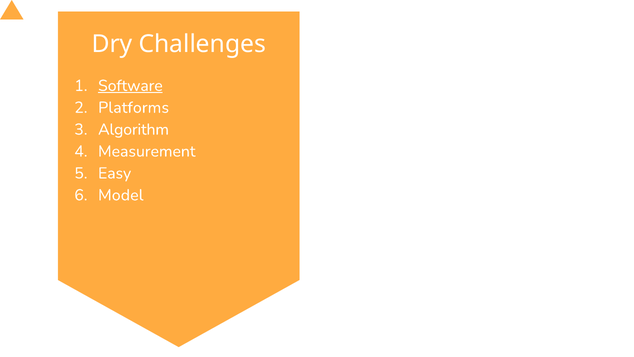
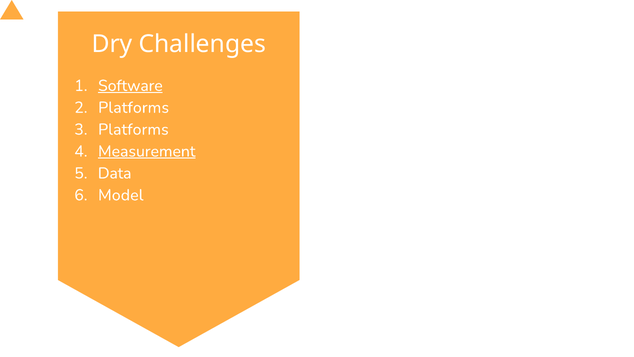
Algorithm at (134, 129): Algorithm -> Platforms
Measurement underline: none -> present
Easy: Easy -> Data
